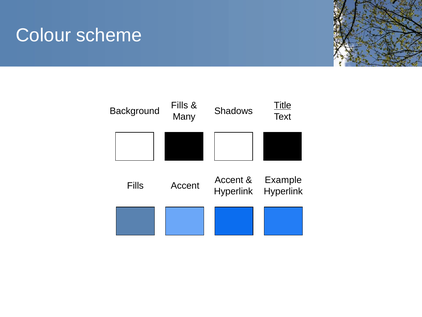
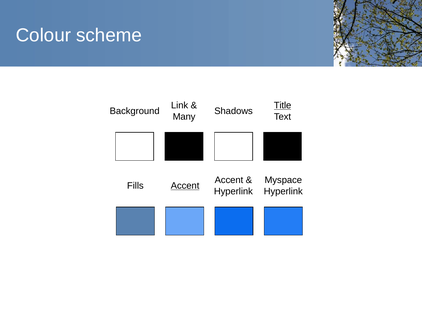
Fills at (180, 105): Fills -> Link
Example: Example -> Myspace
Accent at (185, 186) underline: none -> present
